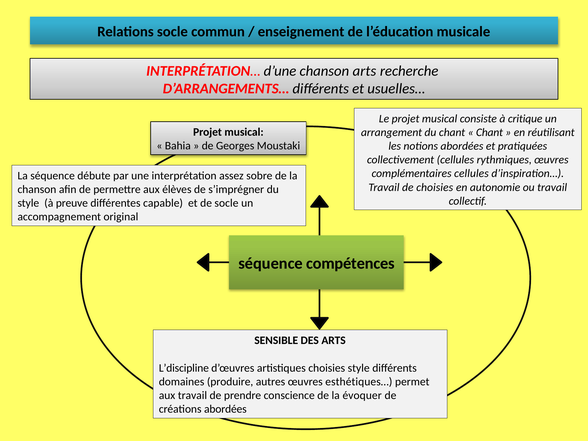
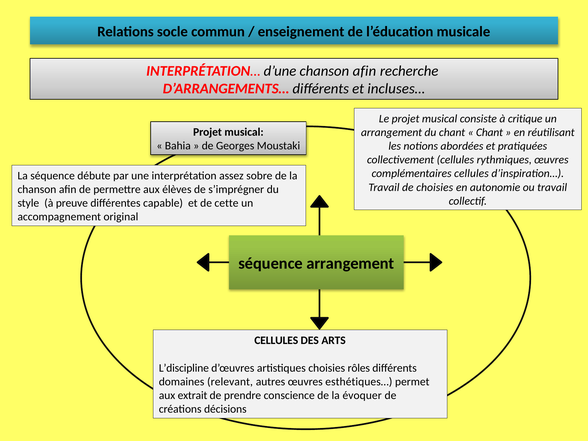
d’une chanson arts: arts -> afin
usuelles…: usuelles… -> incluses…
de socle: socle -> cette
séquence compétences: compétences -> arrangement
SENSIBLE at (276, 341): SENSIBLE -> CELLULES
choisies style: style -> rôles
produire: produire -> relevant
aux travail: travail -> extrait
créations abordées: abordées -> décisions
